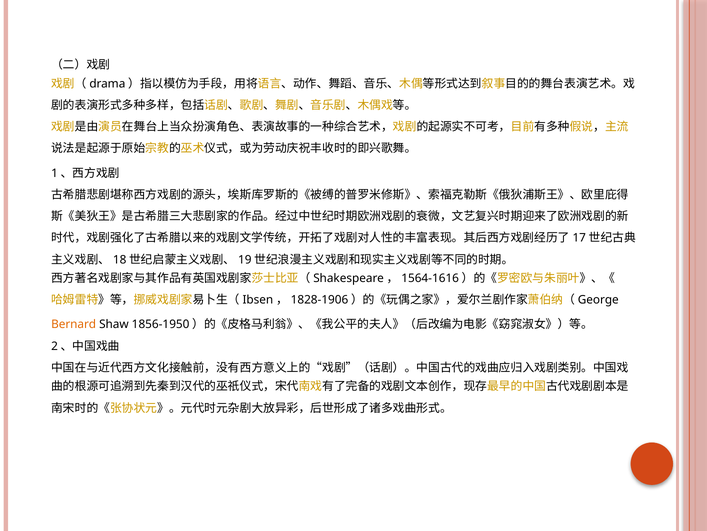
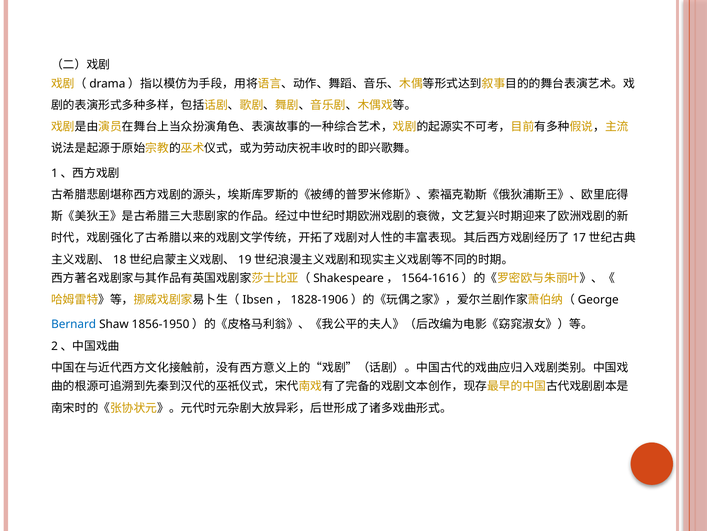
Bernard colour: orange -> blue
